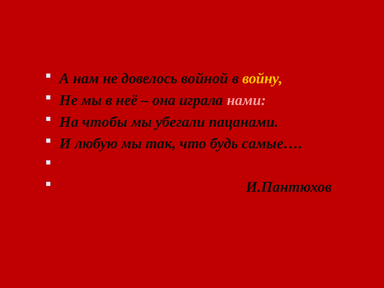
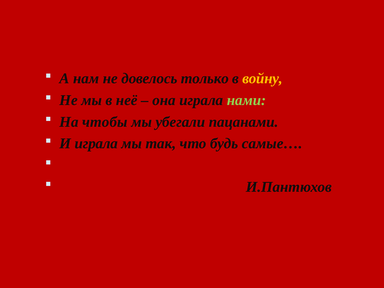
войной: войной -> только
нами colour: pink -> light green
И любую: любую -> играла
